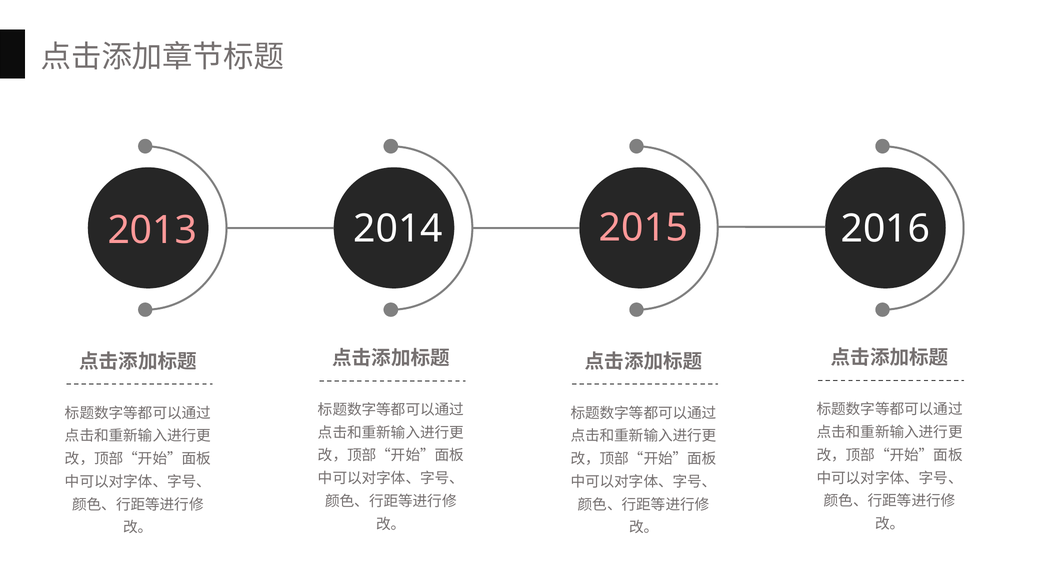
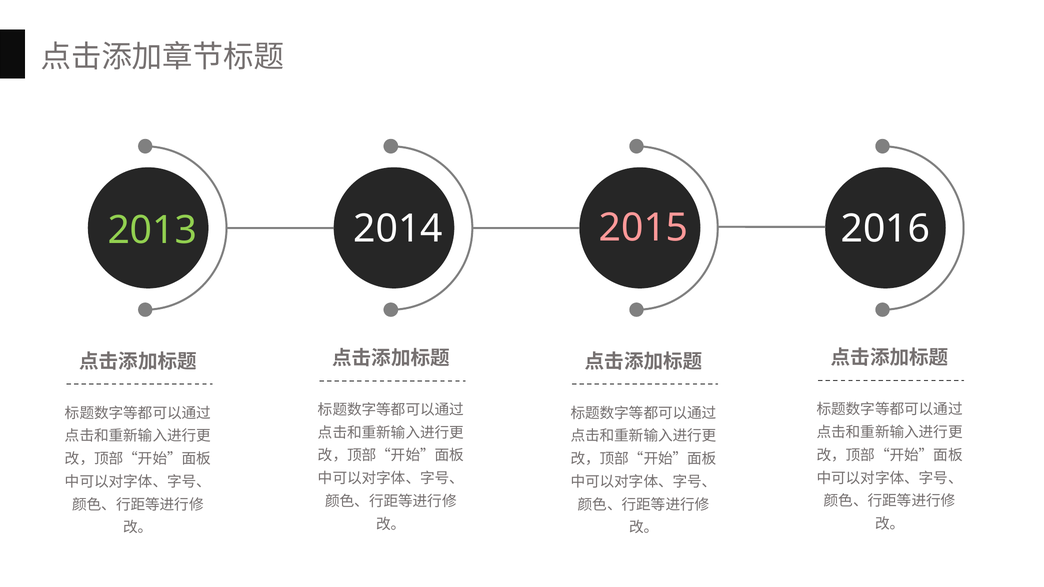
2013 colour: pink -> light green
